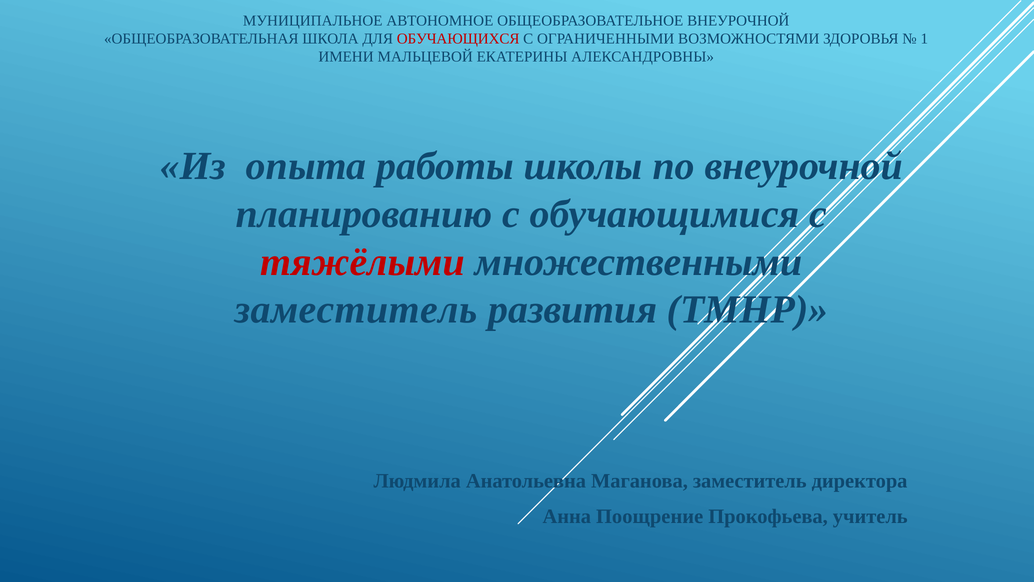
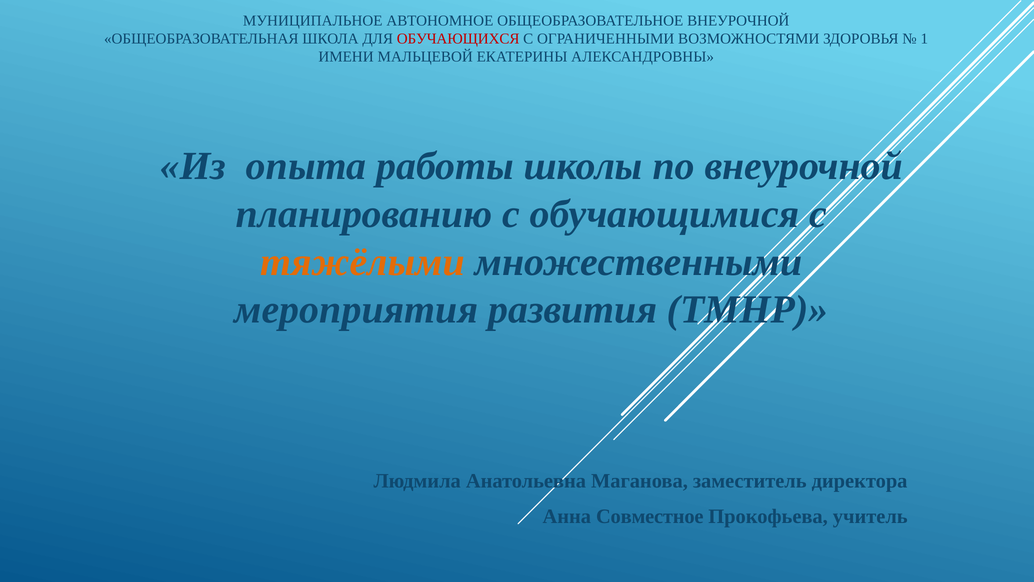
тяжёлыми colour: red -> orange
заместитель at (356, 310): заместитель -> мероприятия
Поощрение: Поощрение -> Совместное
